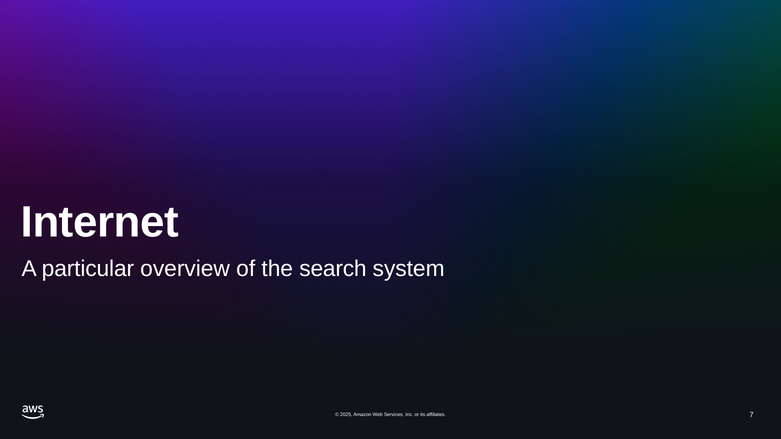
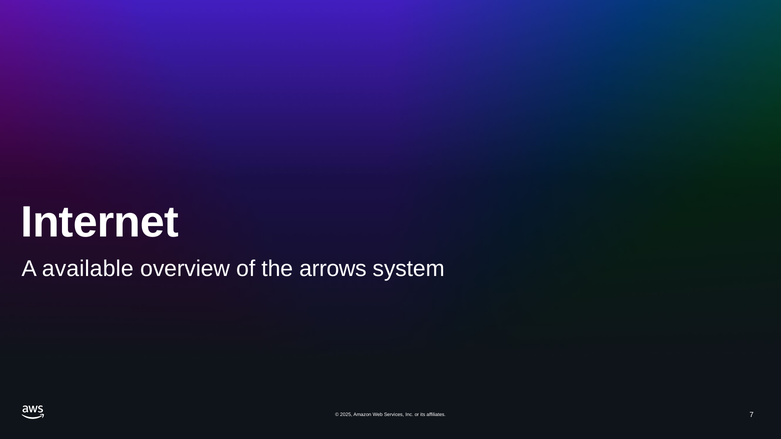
particular: particular -> available
search: search -> arrows
